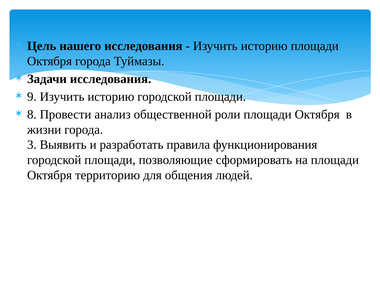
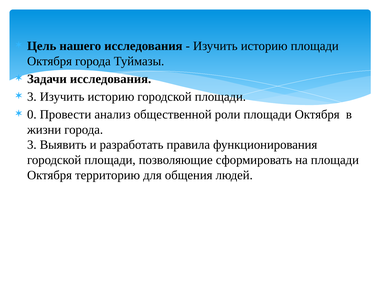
9 at (32, 97): 9 -> 3
8: 8 -> 0
